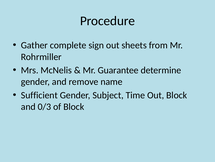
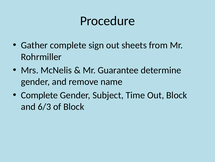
Sufficient at (39, 95): Sufficient -> Complete
0/3: 0/3 -> 6/3
